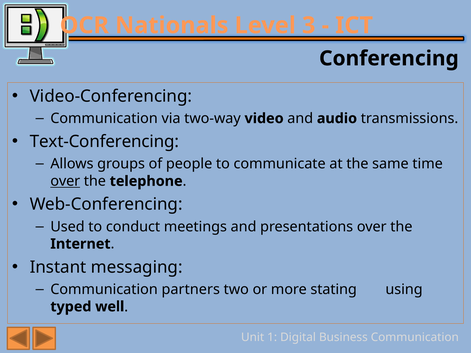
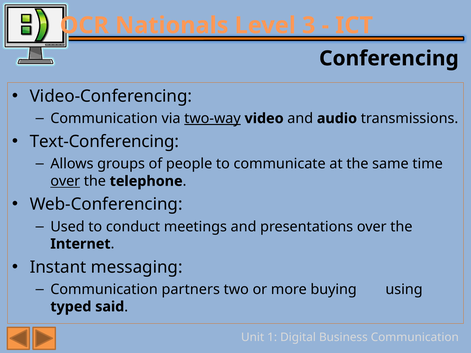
two-way underline: none -> present
stating: stating -> buying
well: well -> said
